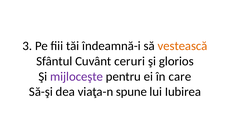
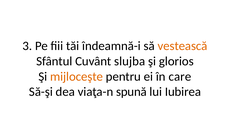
ceruri: ceruri -> slujba
mijloceşte colour: purple -> orange
spune: spune -> spună
